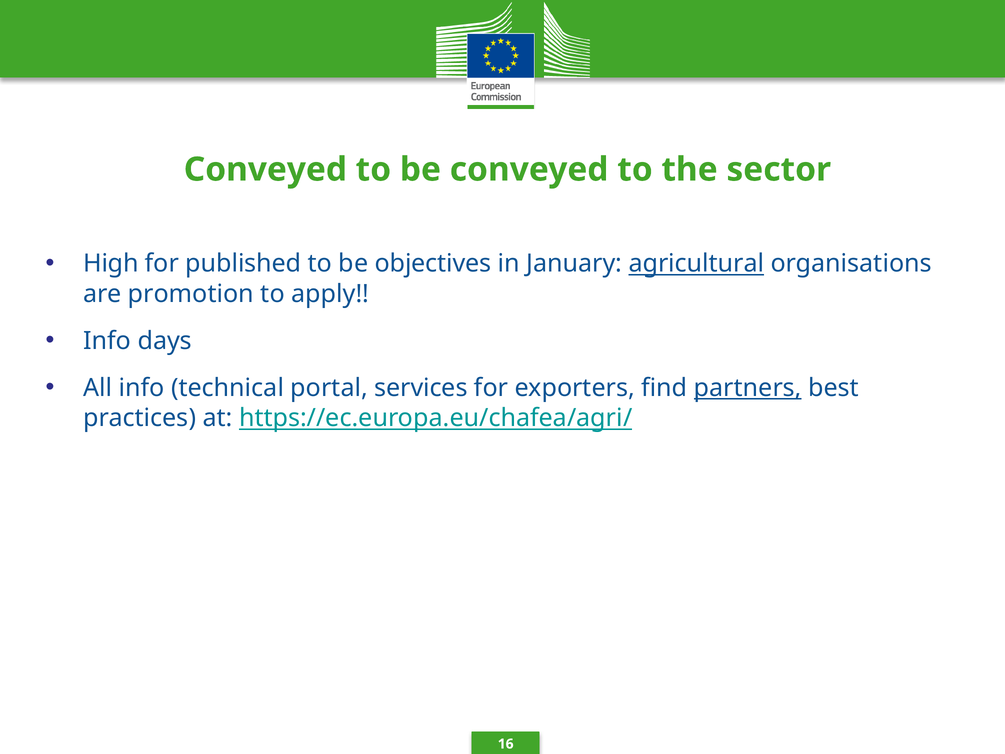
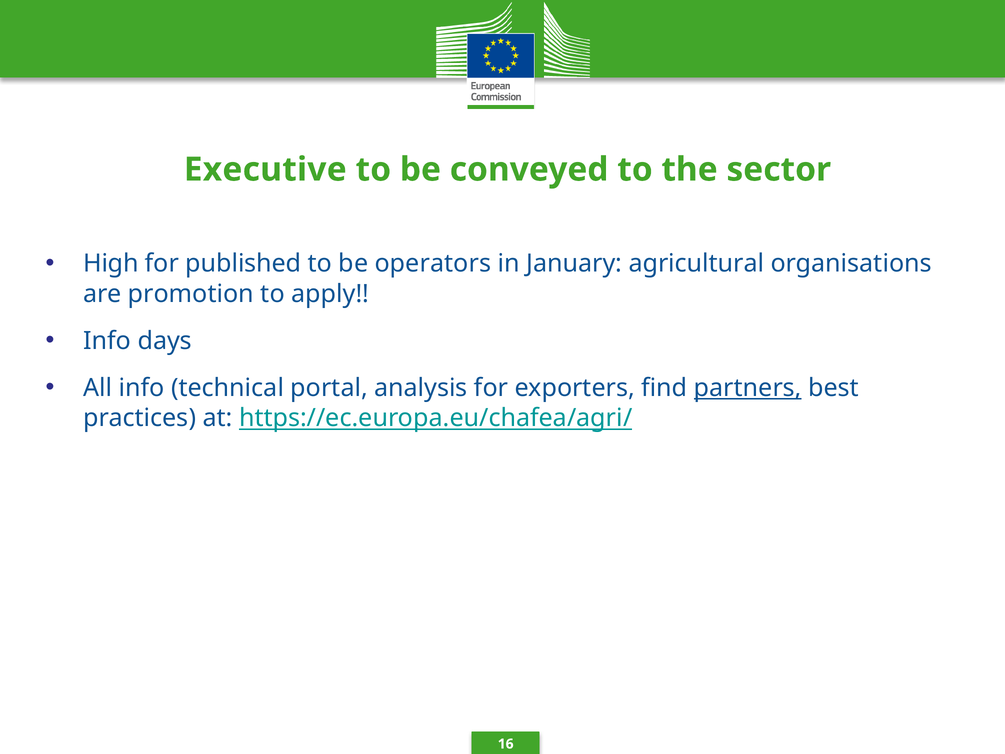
Conveyed at (265, 169): Conveyed -> Executive
objectives: objectives -> operators
agricultural underline: present -> none
services: services -> analysis
